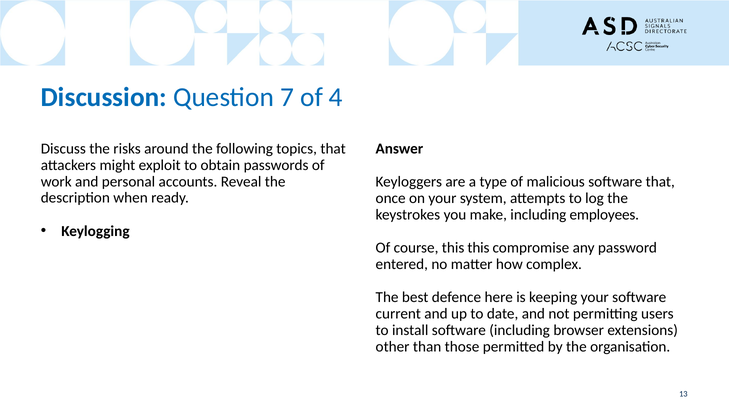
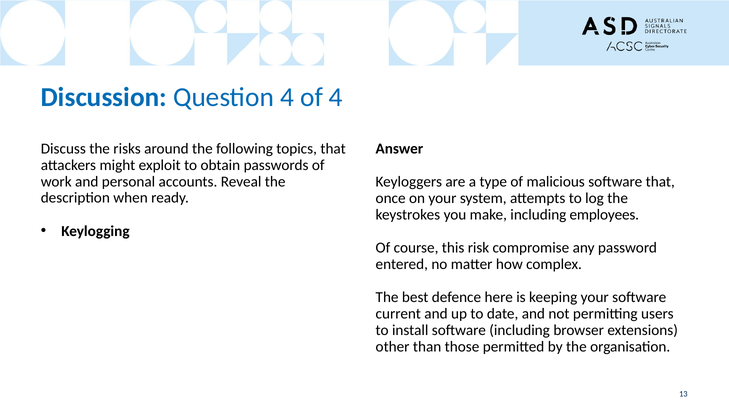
Question 7: 7 -> 4
this this: this -> risk
